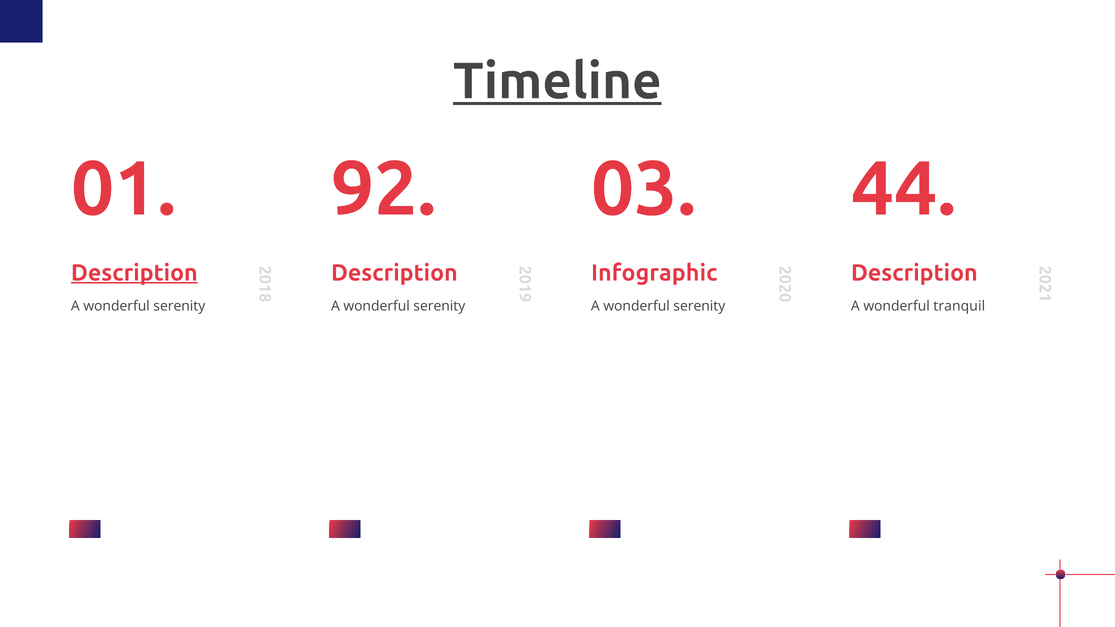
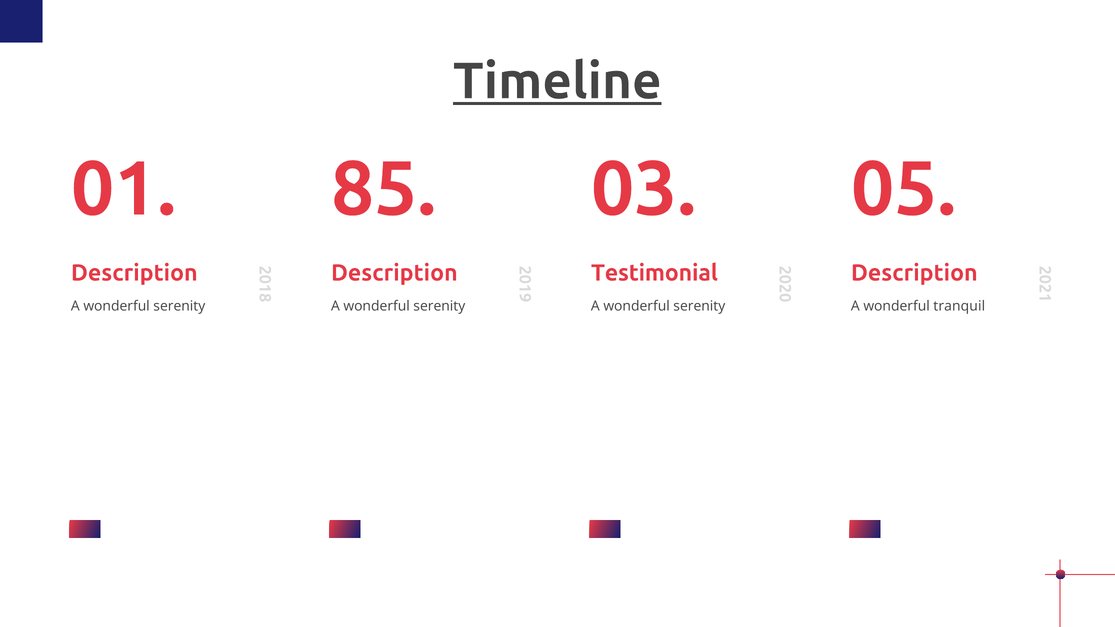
92: 92 -> 85
44: 44 -> 05
Description at (134, 273) underline: present -> none
Infographic: Infographic -> Testimonial
